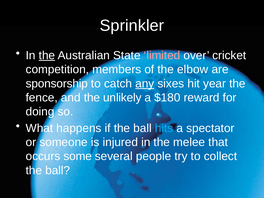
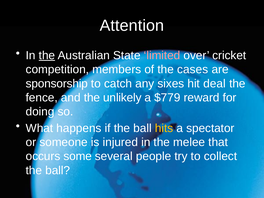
Sprinkler: Sprinkler -> Attention
elbow: elbow -> cases
any underline: present -> none
year: year -> deal
$180: $180 -> $779
hits colour: light blue -> yellow
